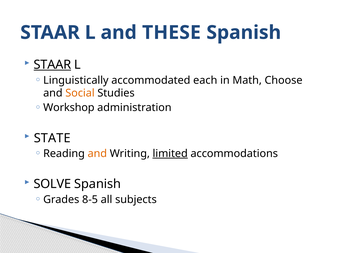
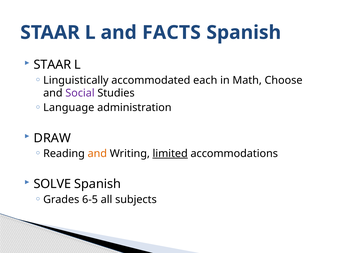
THESE: THESE -> FACTS
STAAR at (52, 65) underline: present -> none
Social colour: orange -> purple
Workshop: Workshop -> Language
STATE: STATE -> DRAW
8-5: 8-5 -> 6-5
